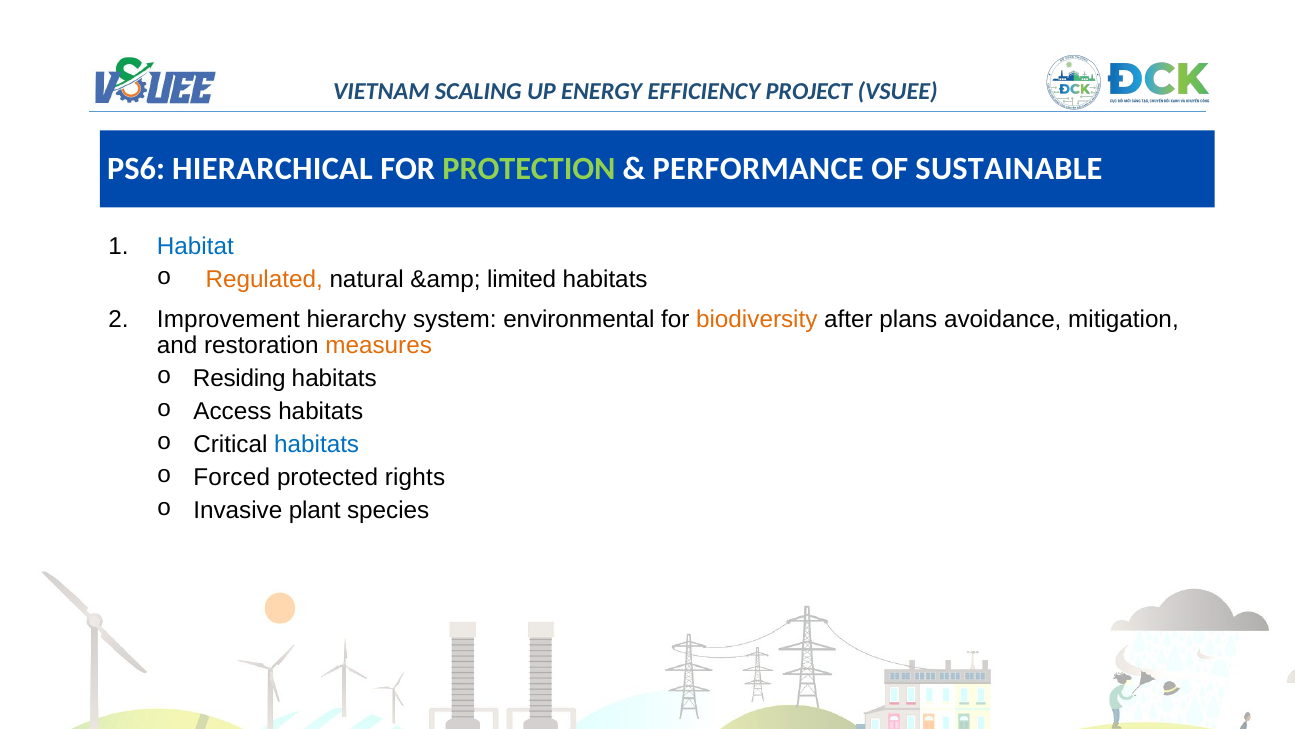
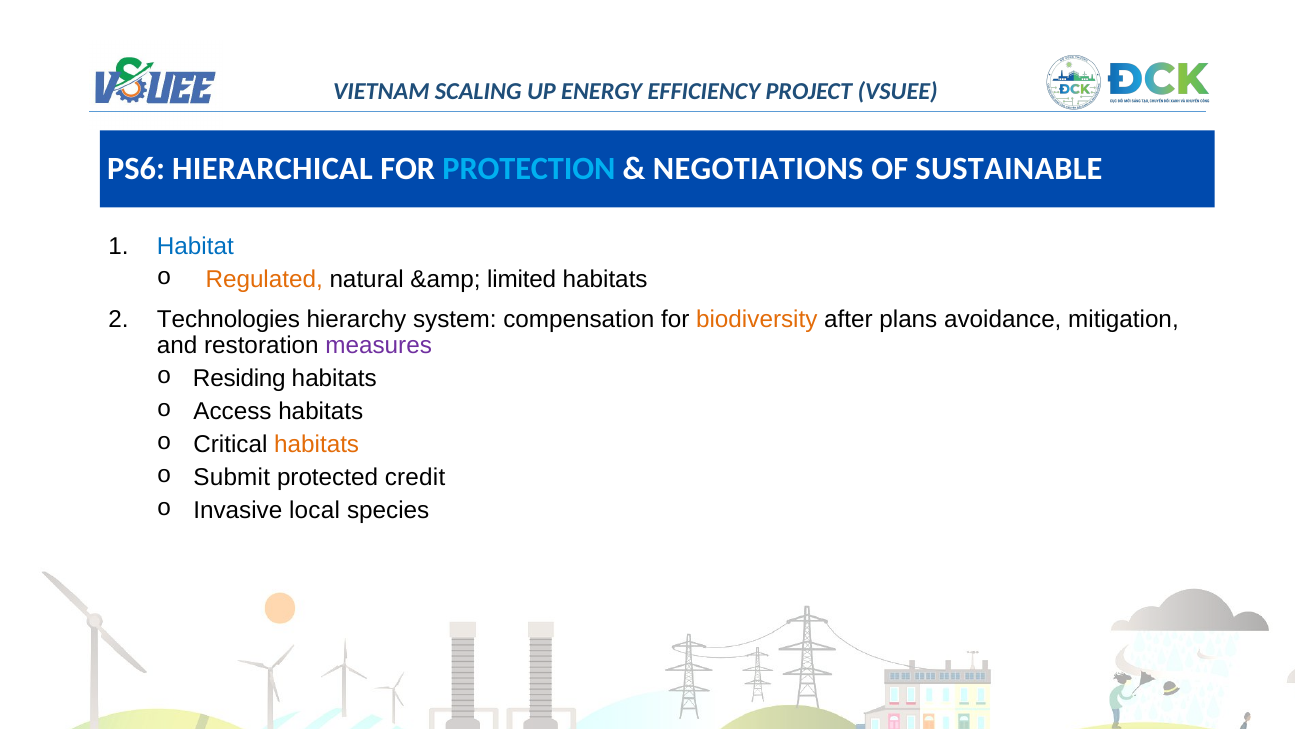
PROTECTION colour: light green -> light blue
PERFORMANCE: PERFORMANCE -> NEGOTIATIONS
Improvement: Improvement -> Technologies
environmental: environmental -> compensation
measures colour: orange -> purple
habitats at (317, 444) colour: blue -> orange
Forced: Forced -> Submit
rights: rights -> credit
plant: plant -> local
